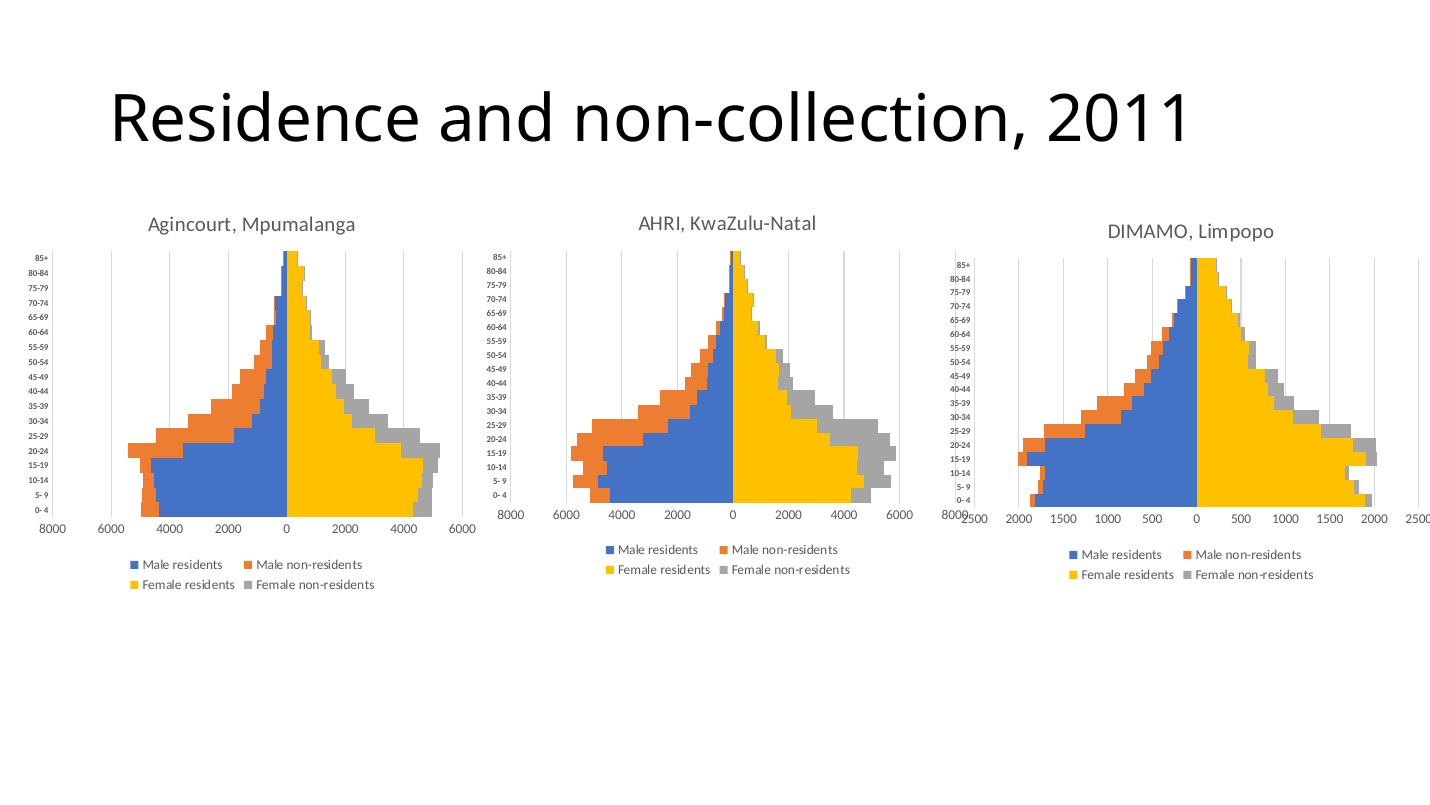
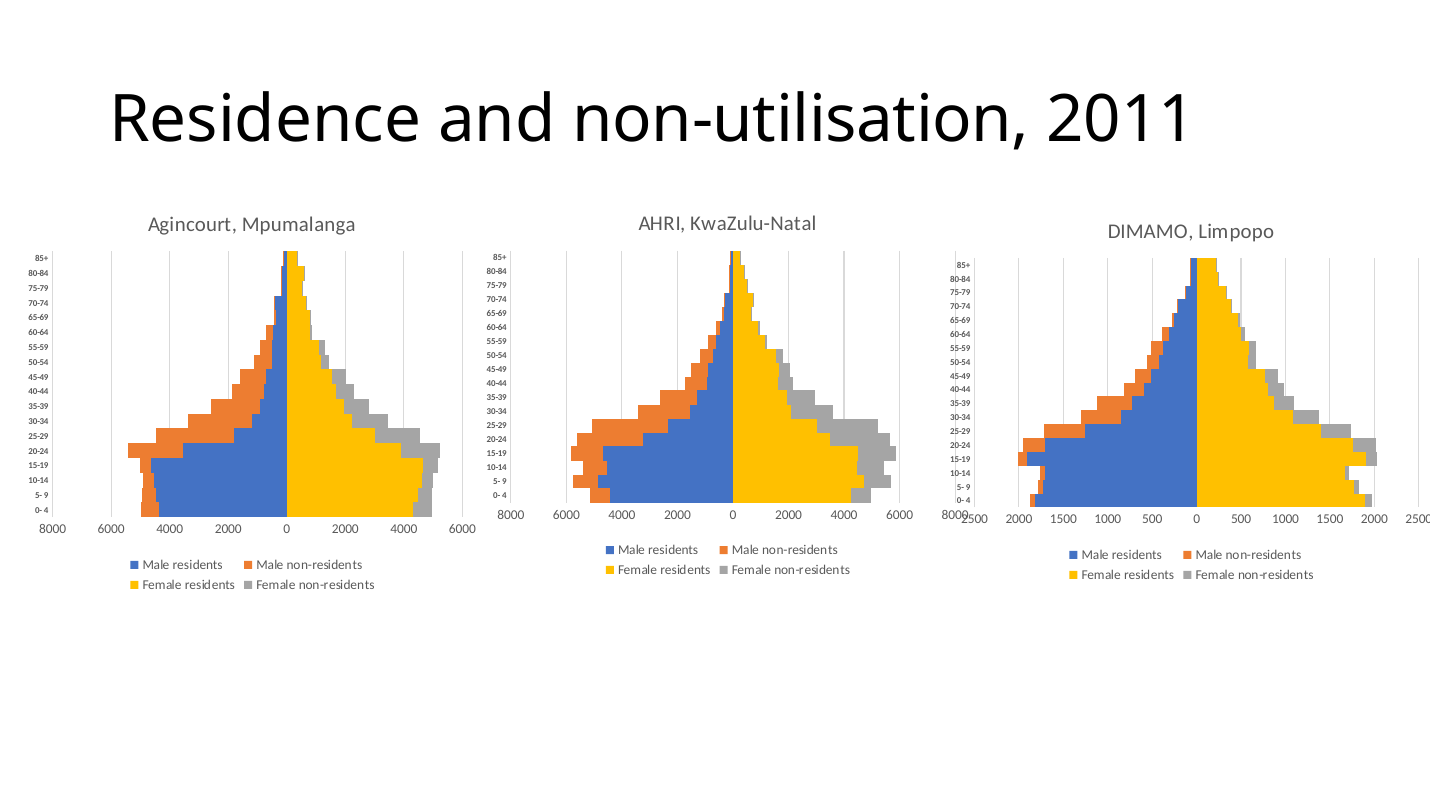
non-collection: non-collection -> non-utilisation
